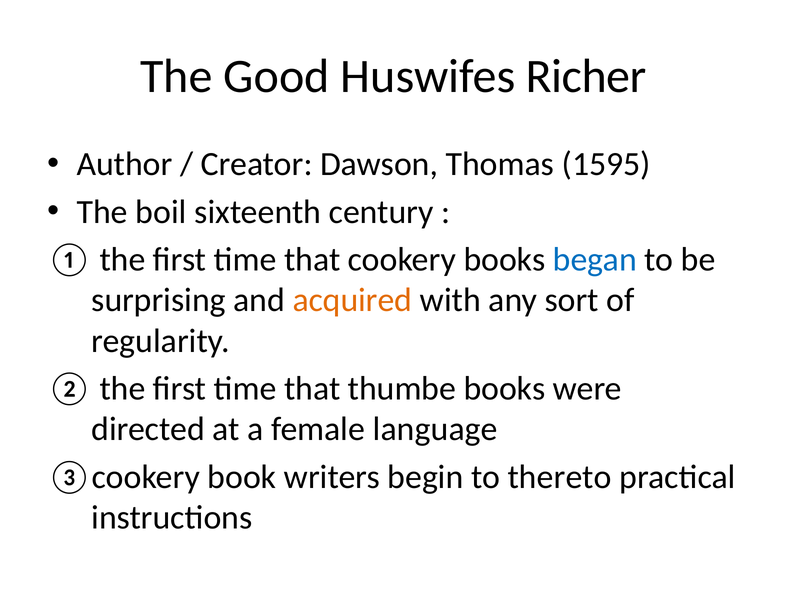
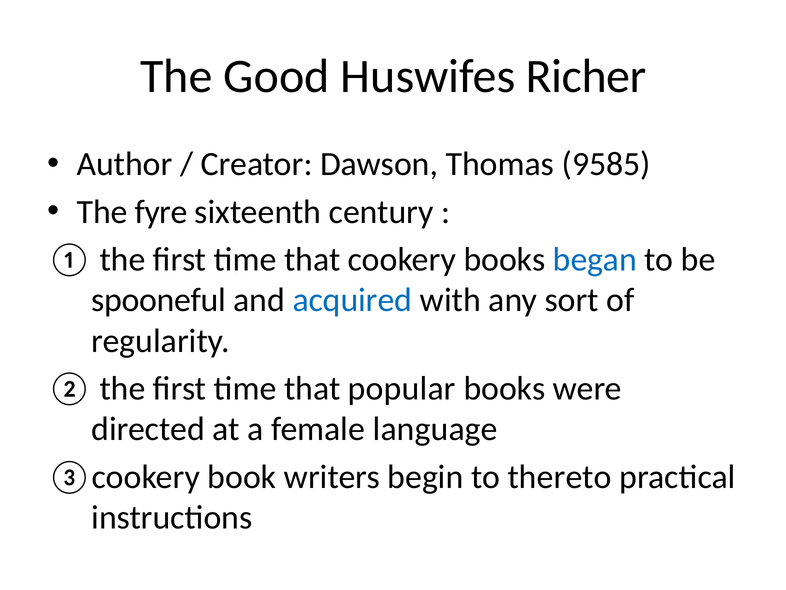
1595: 1595 -> 9585
boil: boil -> fyre
surprising: surprising -> spooneful
acquired colour: orange -> blue
thumbe: thumbe -> popular
